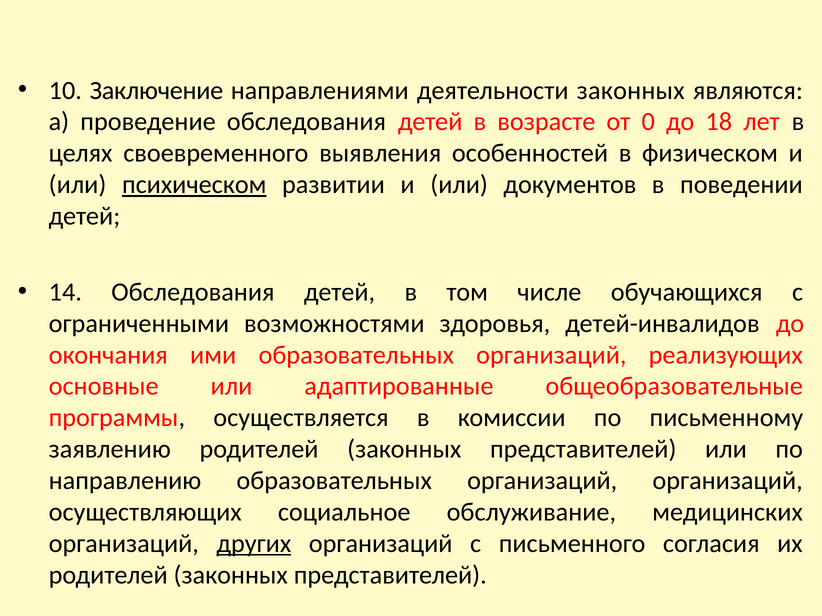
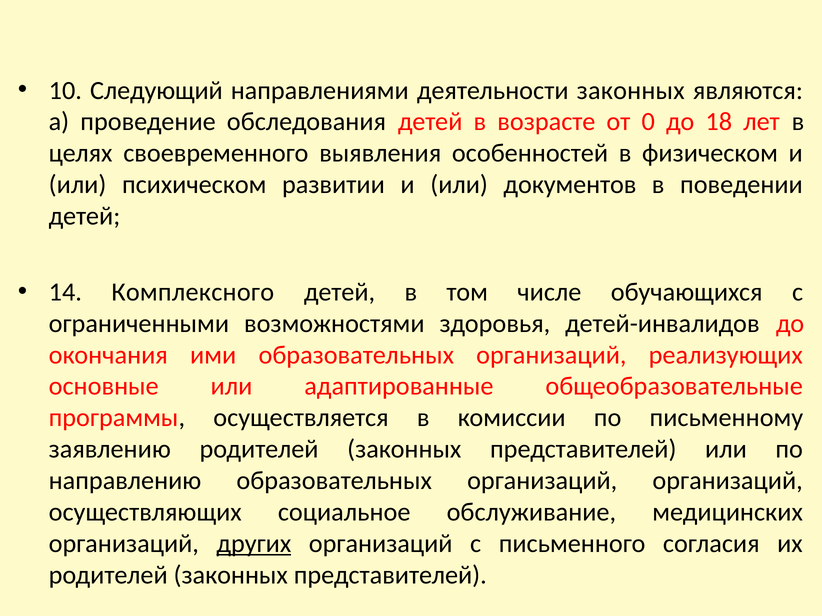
Заключение: Заключение -> Следующий
психическом underline: present -> none
14 Обследования: Обследования -> Комплексного
